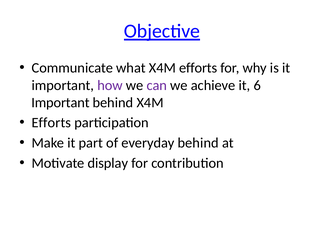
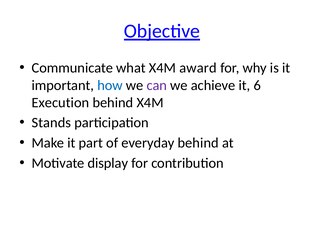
X4M efforts: efforts -> award
how colour: purple -> blue
Important at (60, 103): Important -> Execution
Efforts at (51, 123): Efforts -> Stands
